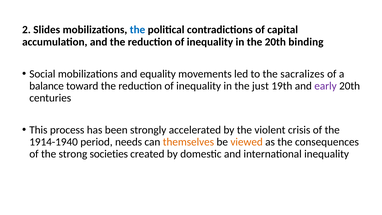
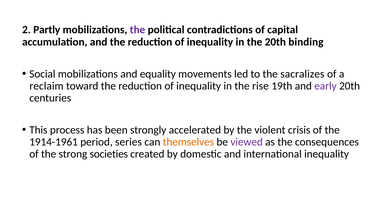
Slides: Slides -> Partly
the at (138, 30) colour: blue -> purple
balance: balance -> reclaim
just: just -> rise
1914-1940: 1914-1940 -> 1914-1961
needs: needs -> series
viewed colour: orange -> purple
